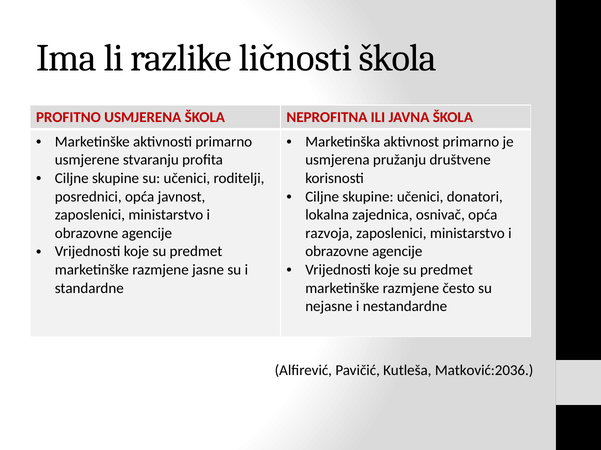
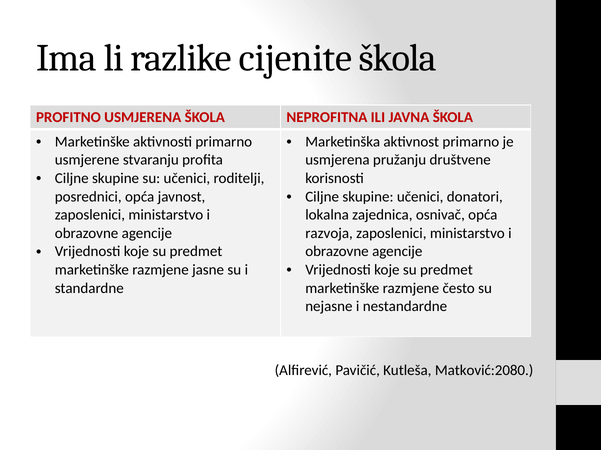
ličnosti: ličnosti -> cijenite
Matković:2036: Matković:2036 -> Matković:2080
